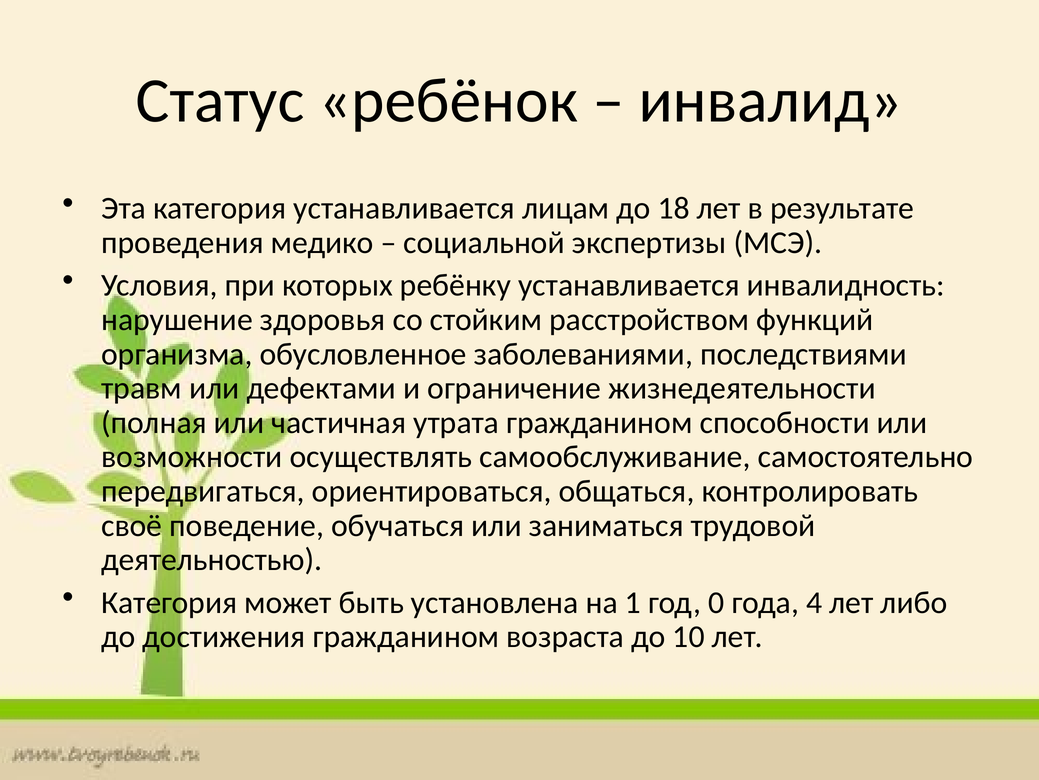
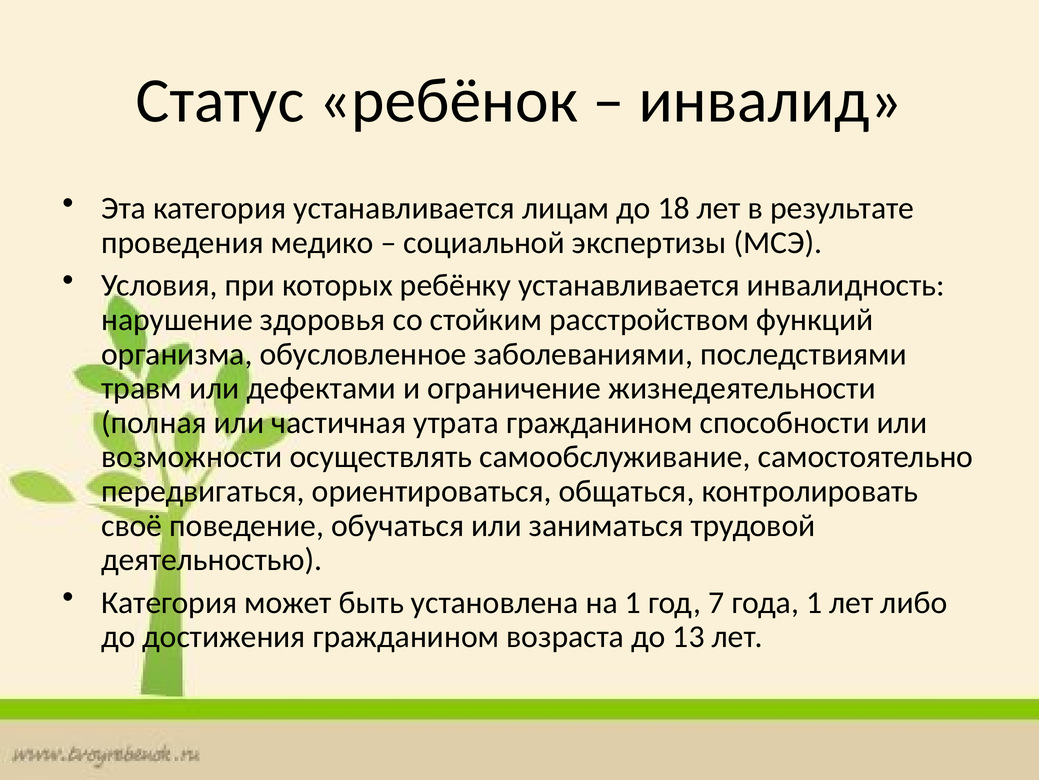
0: 0 -> 7
года 4: 4 -> 1
10: 10 -> 13
